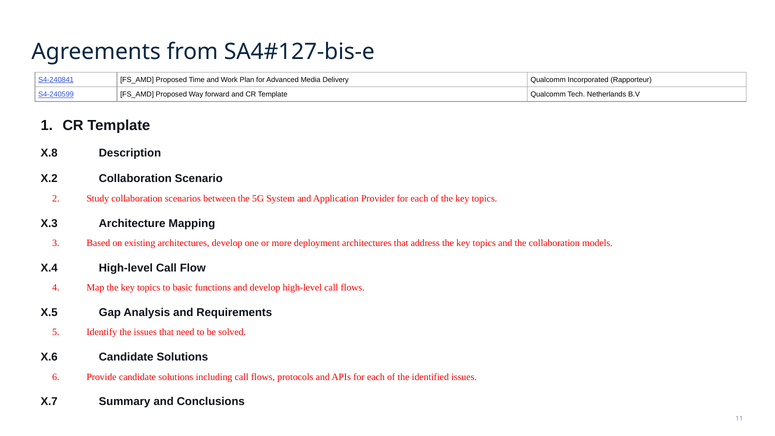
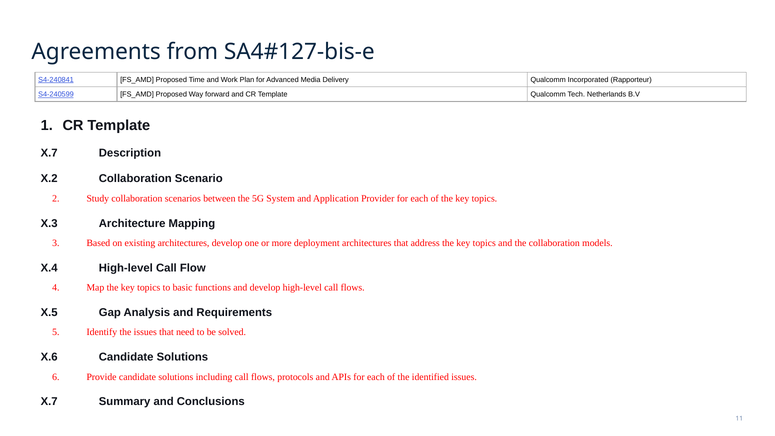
X.8 at (49, 153): X.8 -> X.7
